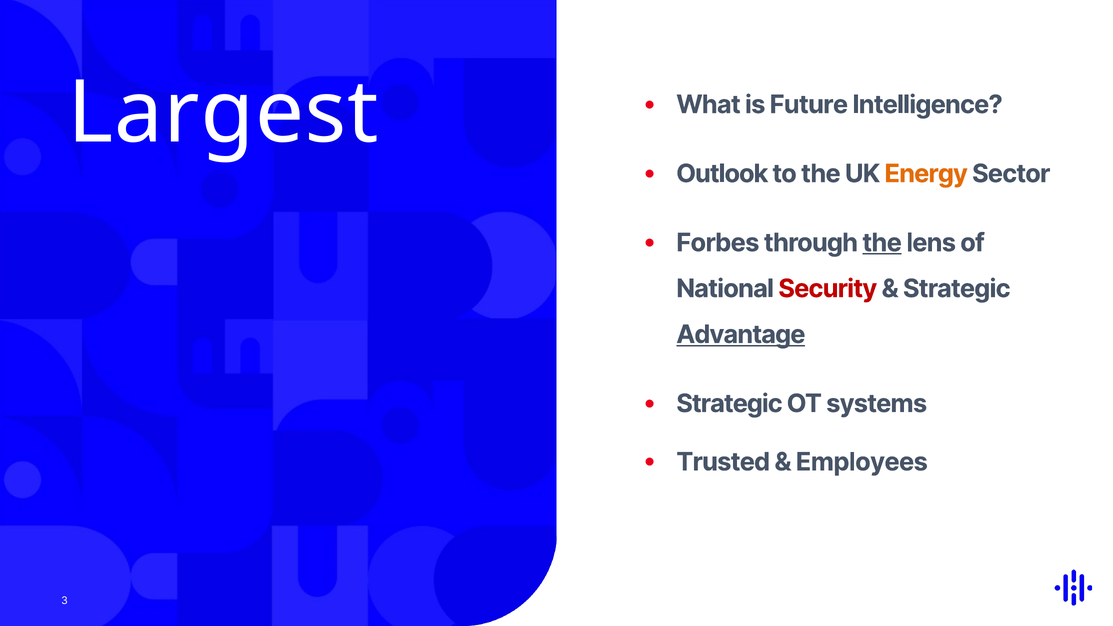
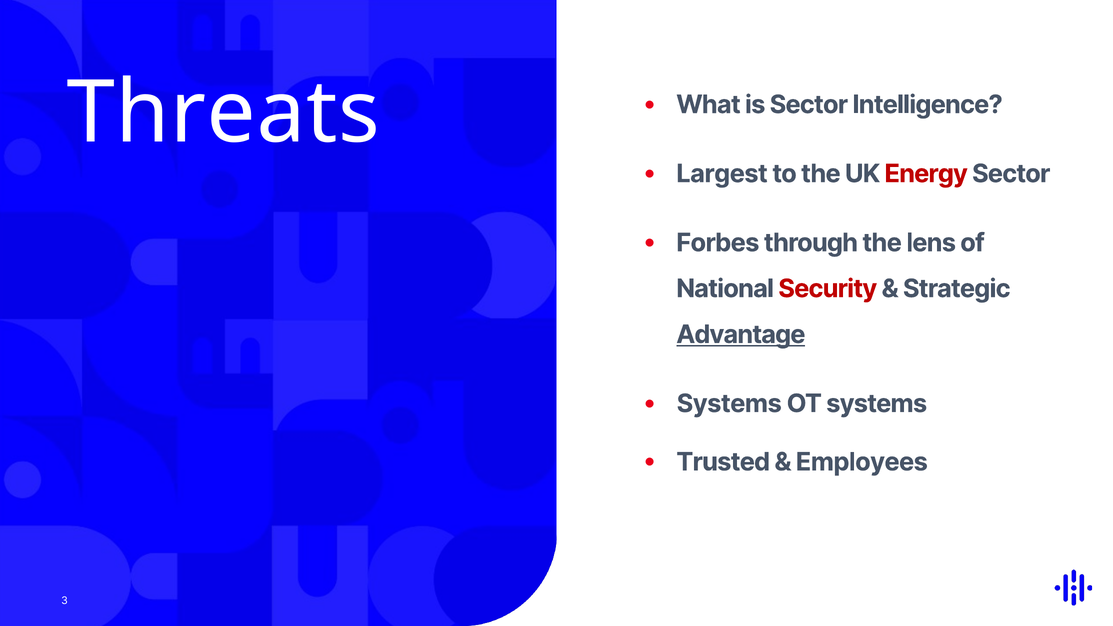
Largest: Largest -> Threats
is Future: Future -> Sector
Outlook: Outlook -> Largest
Energy colour: orange -> red
the at (882, 243) underline: present -> none
Strategic at (729, 404): Strategic -> Systems
